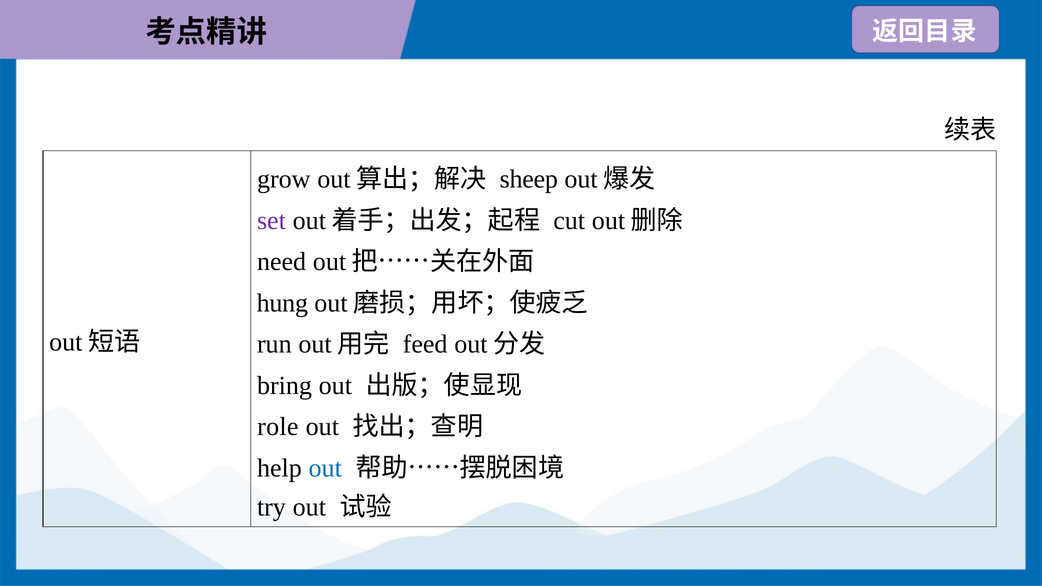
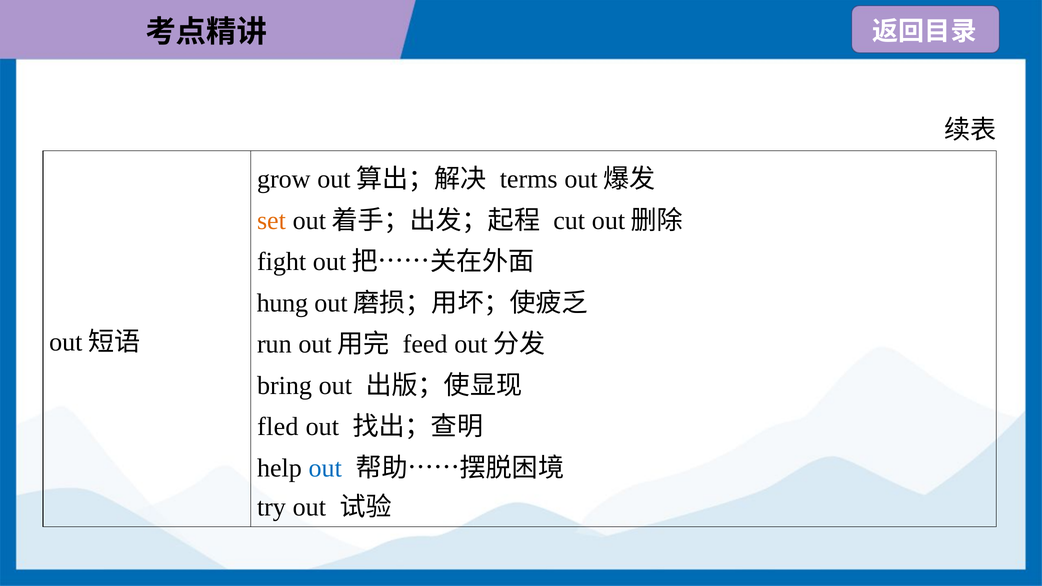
sheep: sheep -> terms
set colour: purple -> orange
need: need -> fight
role: role -> fled
